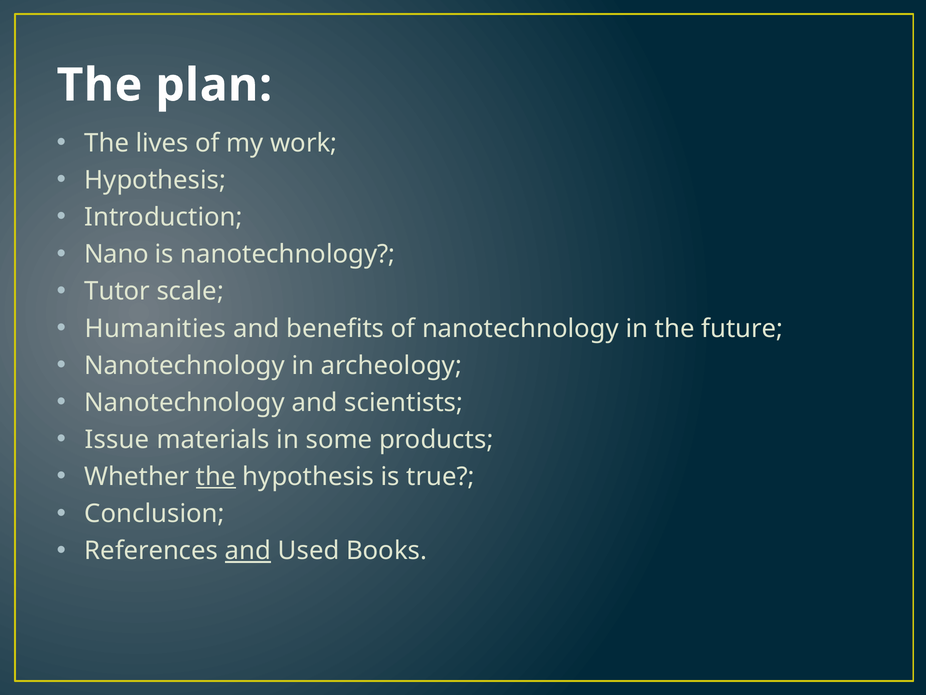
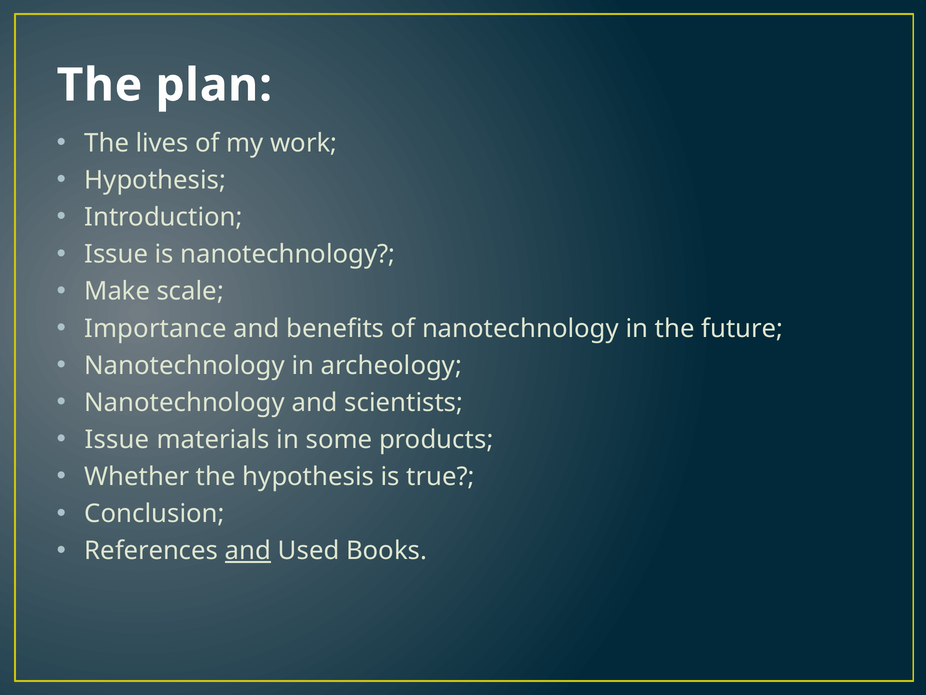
Nano at (116, 254): Nano -> Issue
Tutor: Tutor -> Make
Humanities: Humanities -> Importance
the at (216, 476) underline: present -> none
